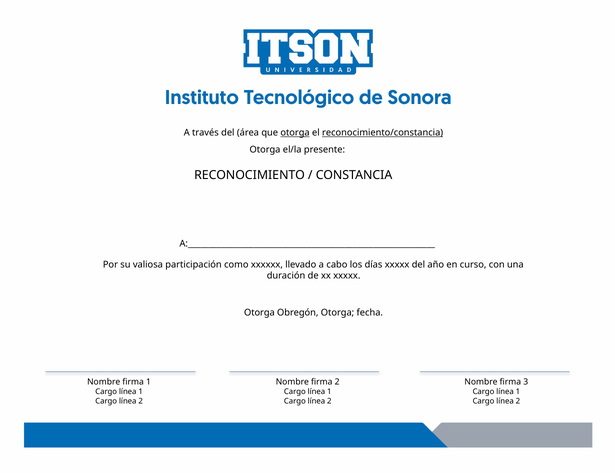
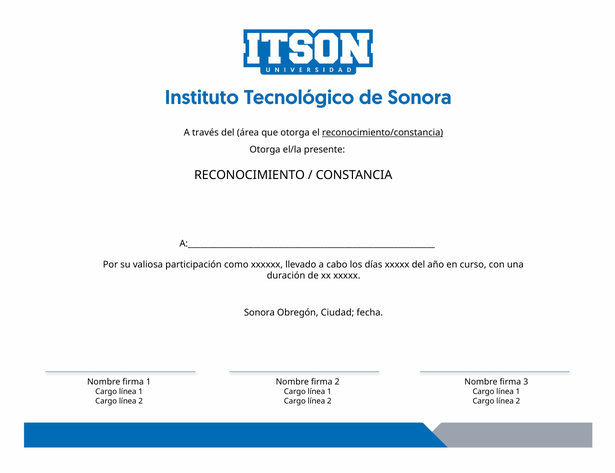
otorga at (295, 132) underline: present -> none
Otorga at (259, 312): Otorga -> Sonora
Obregón Otorga: Otorga -> Ciudad
